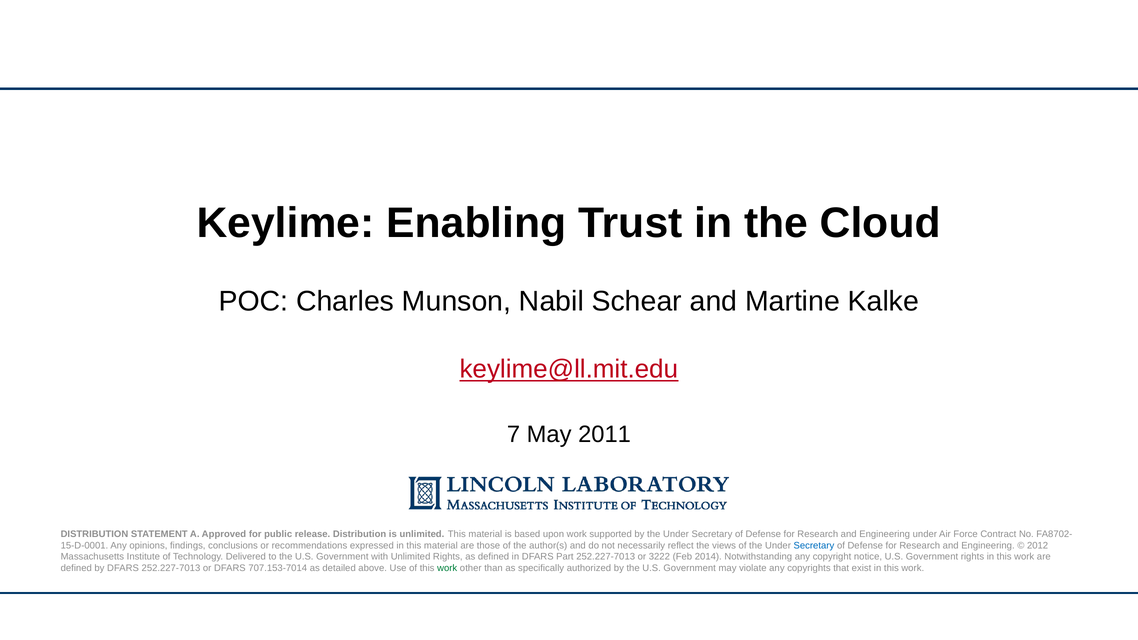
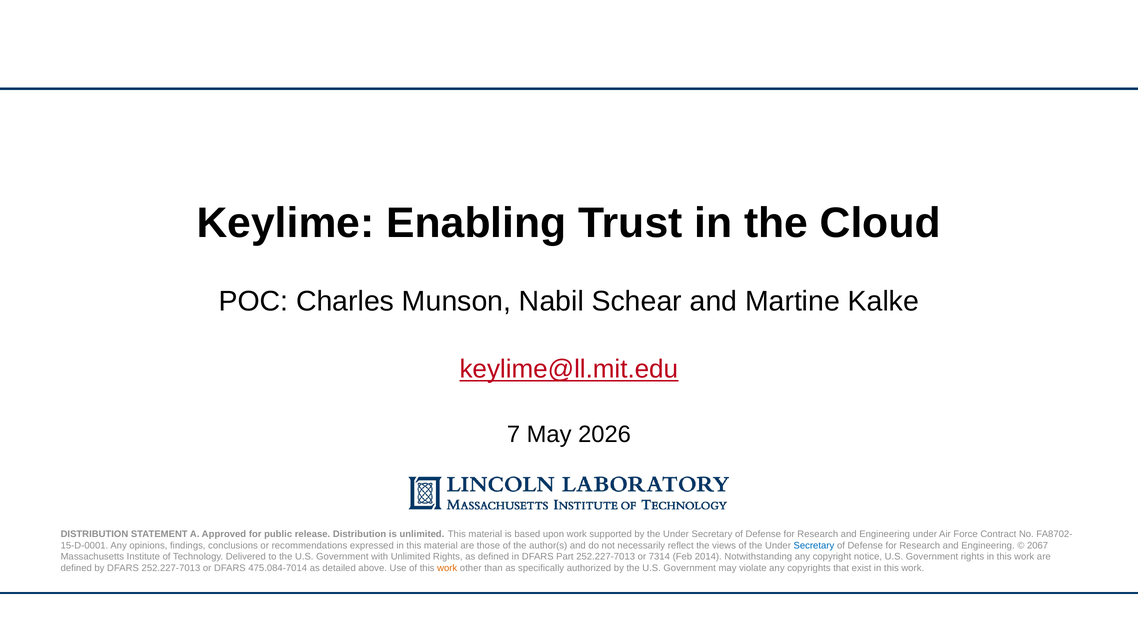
2011: 2011 -> 2026
2012: 2012 -> 2067
3222: 3222 -> 7314
707.153-7014: 707.153-7014 -> 475.084-7014
work at (447, 568) colour: green -> orange
